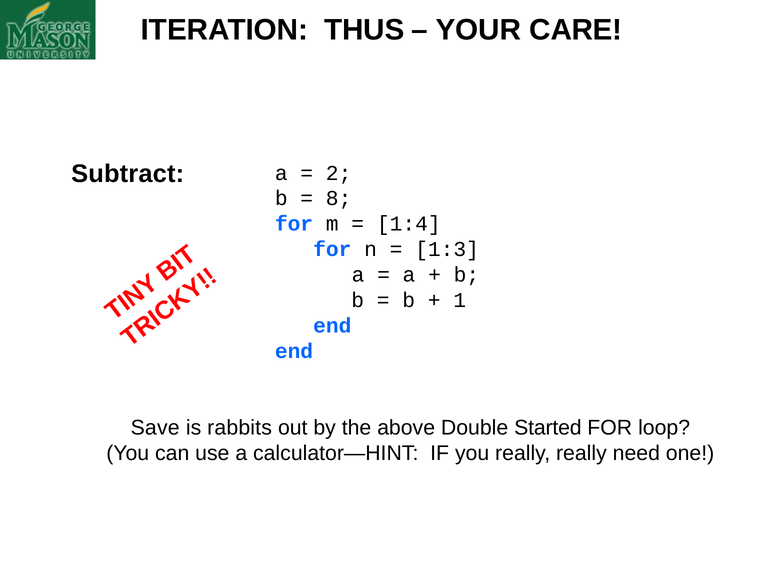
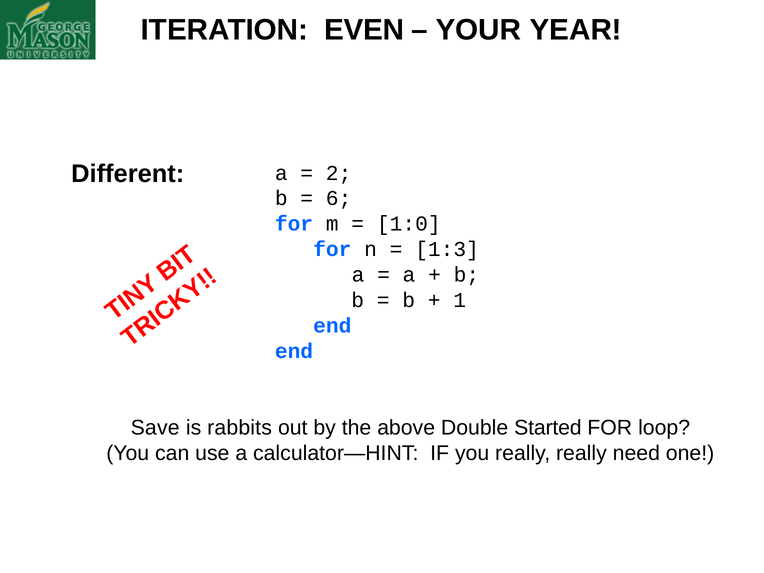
THUS: THUS -> EVEN
CARE: CARE -> YEAR
Subtract: Subtract -> Different
8: 8 -> 6
1:4: 1:4 -> 1:0
